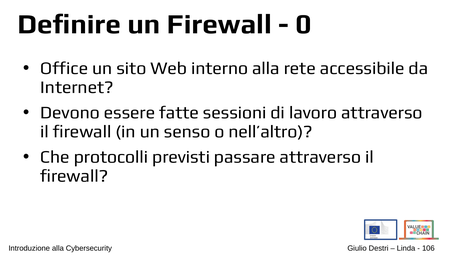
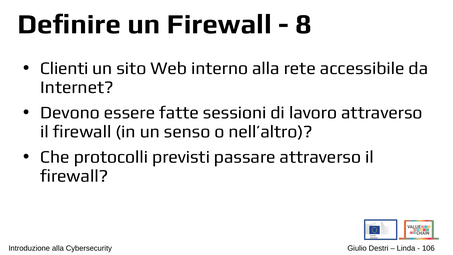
0: 0 -> 8
Office: Office -> Clienti
